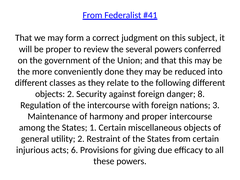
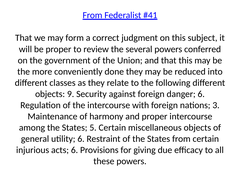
objects 2: 2 -> 9
danger 8: 8 -> 6
1: 1 -> 5
utility 2: 2 -> 6
